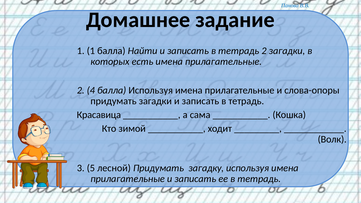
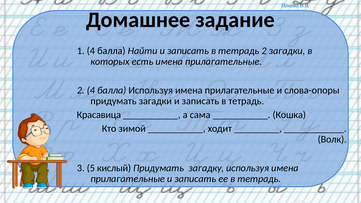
1 1: 1 -> 4
лесной: лесной -> кислый
